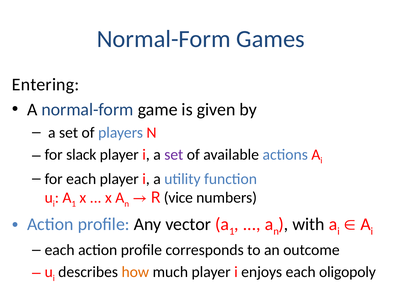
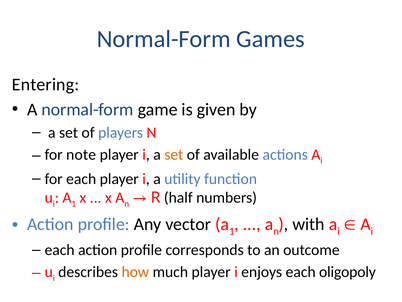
slack: slack -> note
set at (174, 154) colour: purple -> orange
vice: vice -> half
